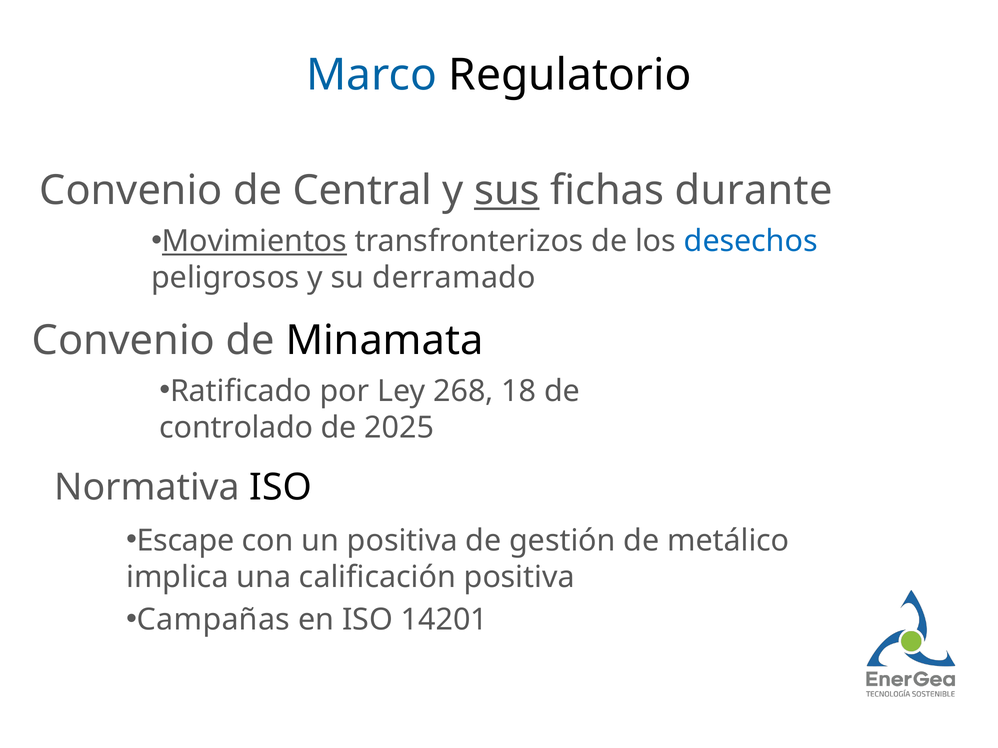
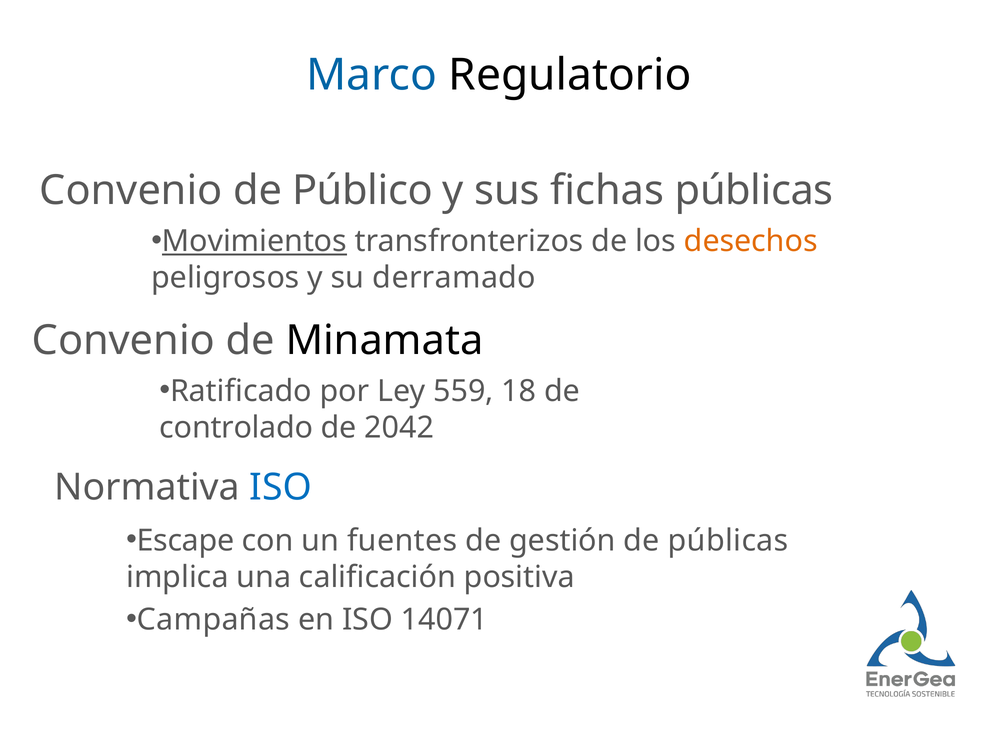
Central: Central -> Público
sus underline: present -> none
fichas durante: durante -> públicas
desechos colour: blue -> orange
268: 268 -> 559
2025: 2025 -> 2042
ISO at (281, 488) colour: black -> blue
un positiva: positiva -> fuentes
de metálico: metálico -> públicas
14201: 14201 -> 14071
